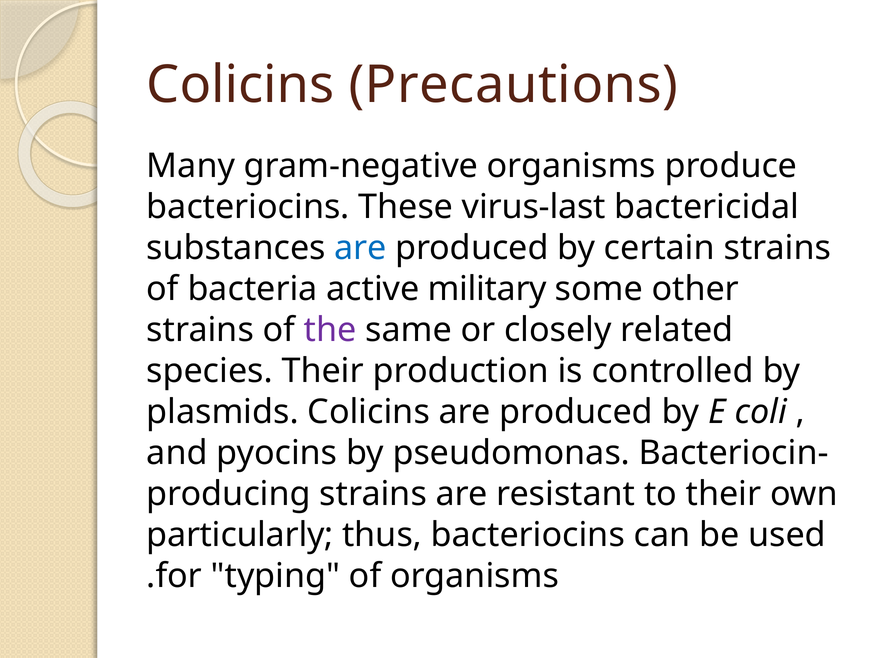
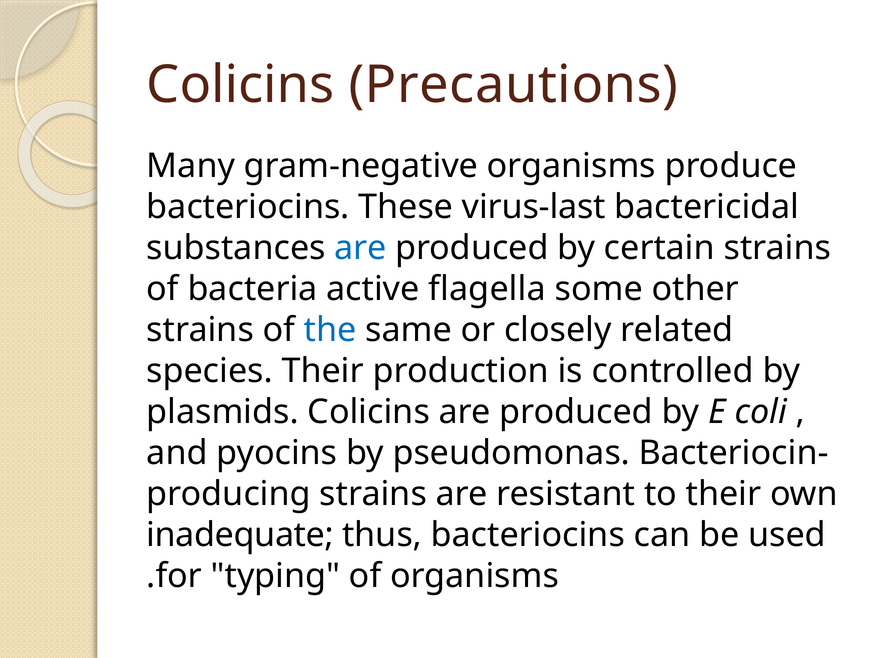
military: military -> flagella
the colour: purple -> blue
particularly: particularly -> inadequate
